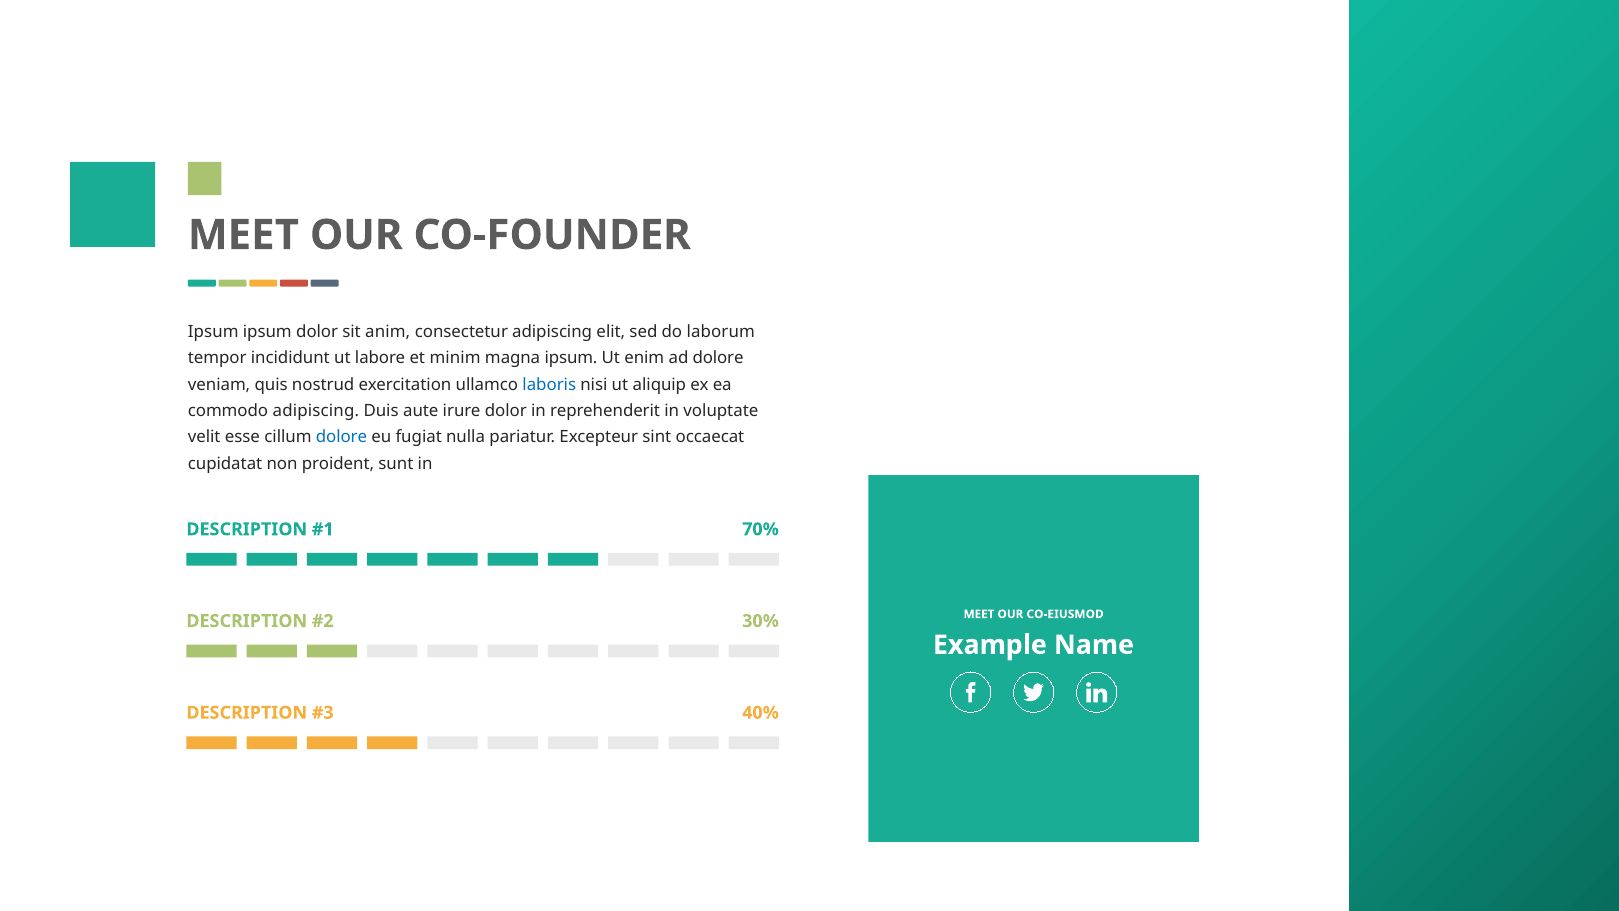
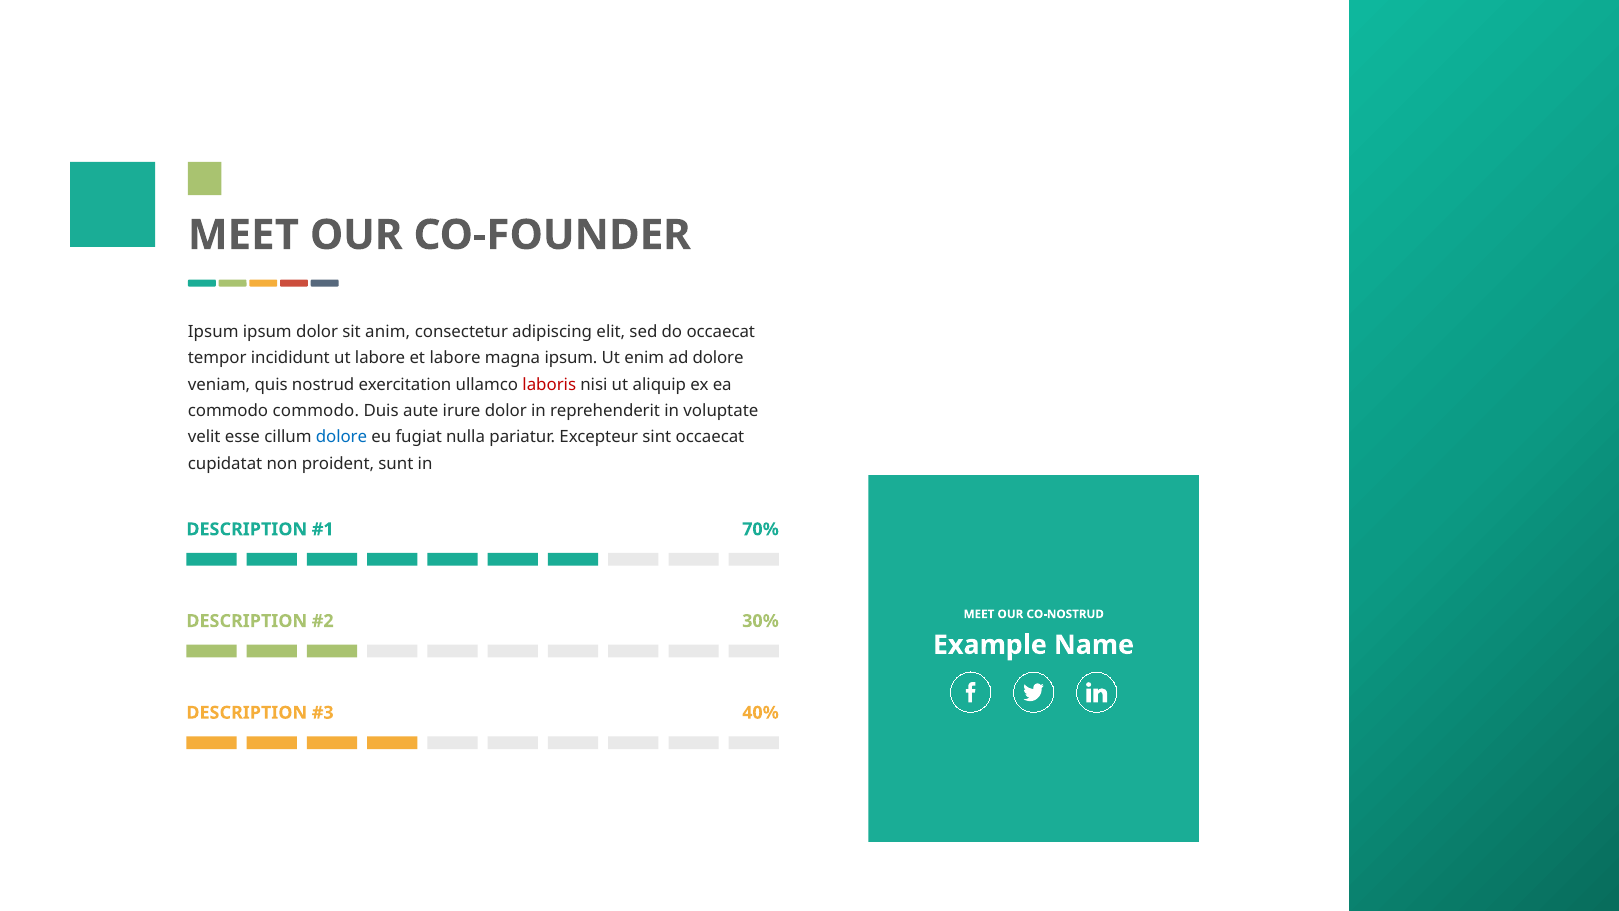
do laborum: laborum -> occaecat
et minim: minim -> labore
laboris colour: blue -> red
commodo adipiscing: adipiscing -> commodo
CO-EIUSMOD: CO-EIUSMOD -> CO-NOSTRUD
